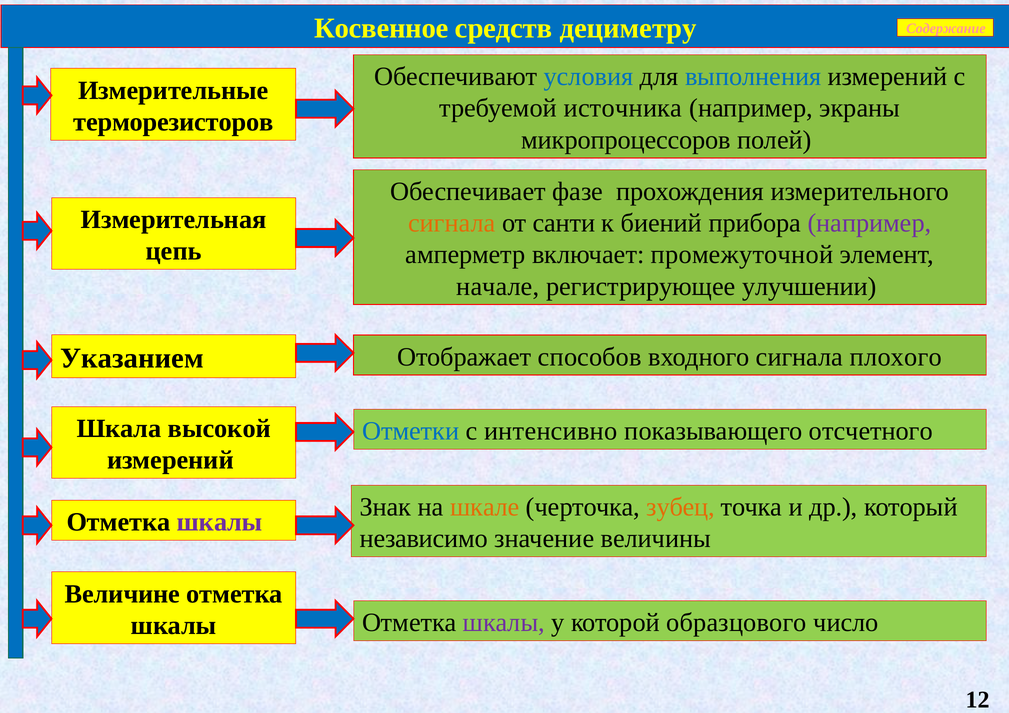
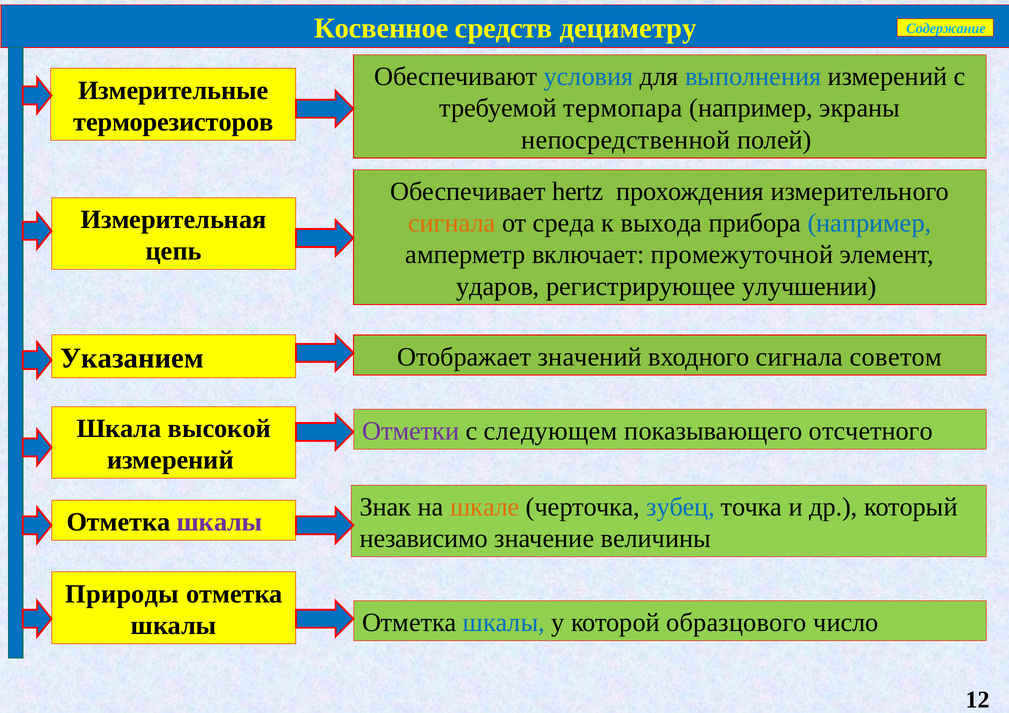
Содержание colour: pink -> light blue
источника: источника -> термопара
микропроцессоров: микропроцессоров -> непосредственной
фазе: фазе -> hertz
санти: санти -> среда
биений: биений -> выхода
например at (869, 223) colour: purple -> blue
начале: начале -> ударов
способов: способов -> значений
плохого: плохого -> советом
Отметки colour: blue -> purple
интенсивно: интенсивно -> следующем
зубец colour: orange -> blue
Величине: Величине -> Природы
шкалы at (504, 623) colour: purple -> blue
